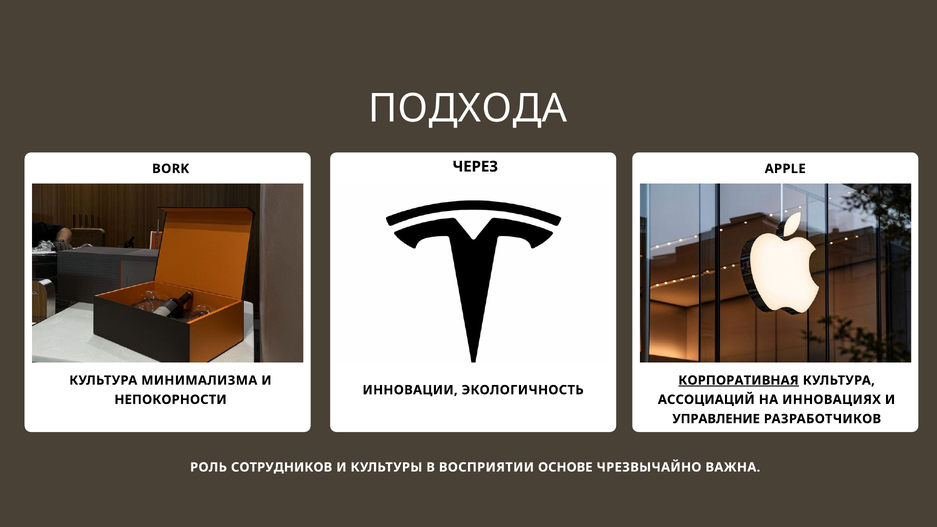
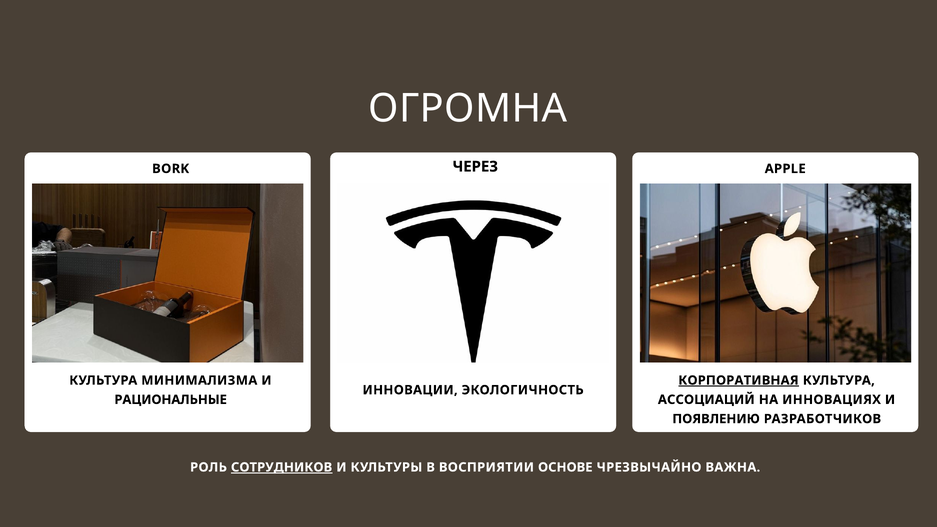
ПОДХОДА: ПОДХОДА -> ОГРОМНА
НЕПОКОРНОСТИ: НЕПОКОРНОСТИ -> РАЦИОНАЛЬНЫЕ
УПРАВЛЕНИЕ: УПРАВЛЕНИЕ -> ПОЯВЛЕНИЮ
СОТРУДНИКОВ underline: none -> present
